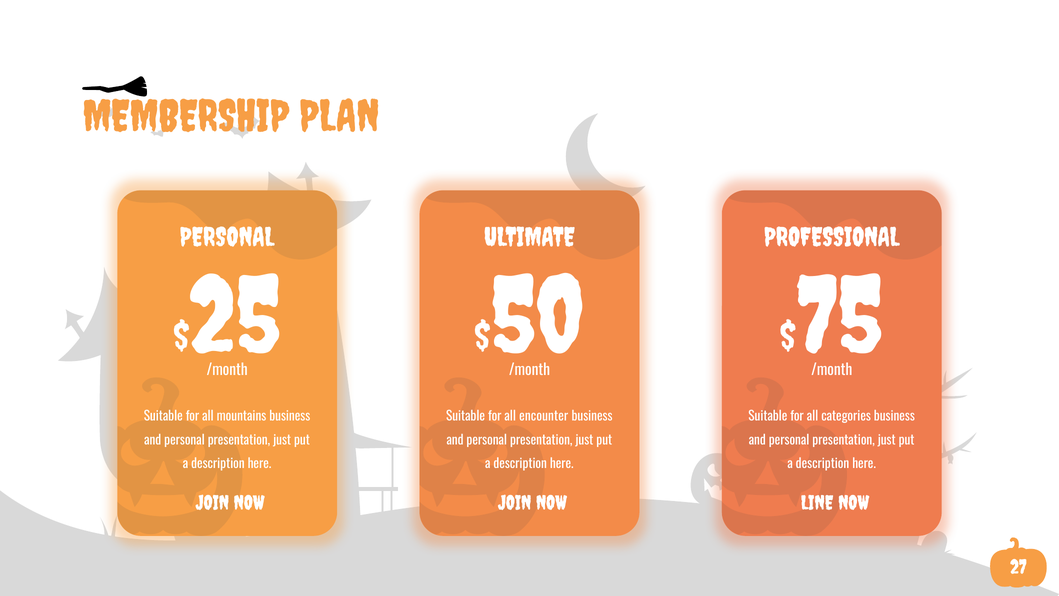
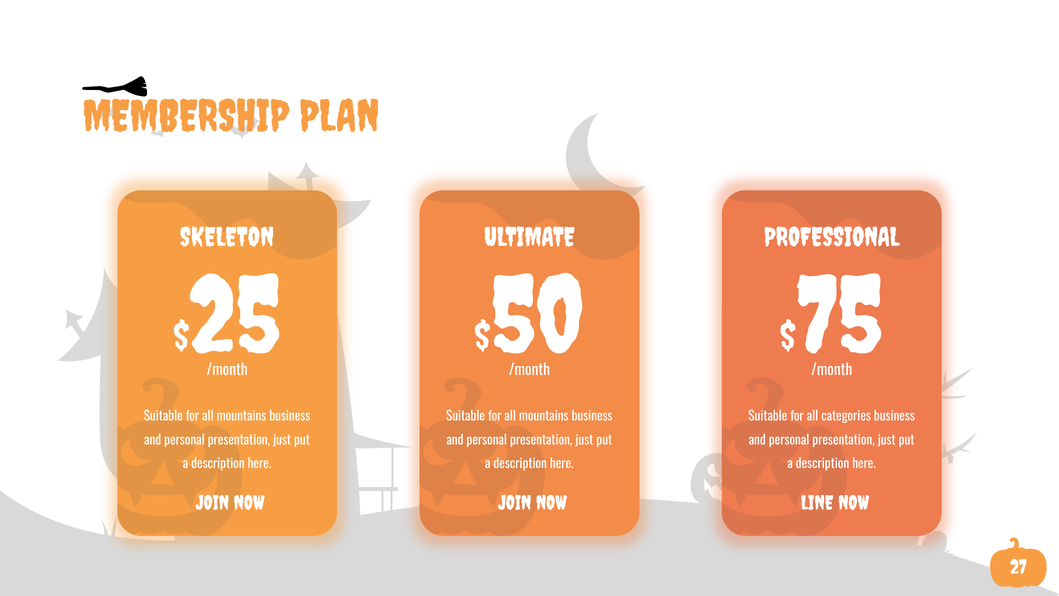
PERSONAL at (227, 237): PERSONAL -> SKELETON
encounter at (544, 416): encounter -> mountains
